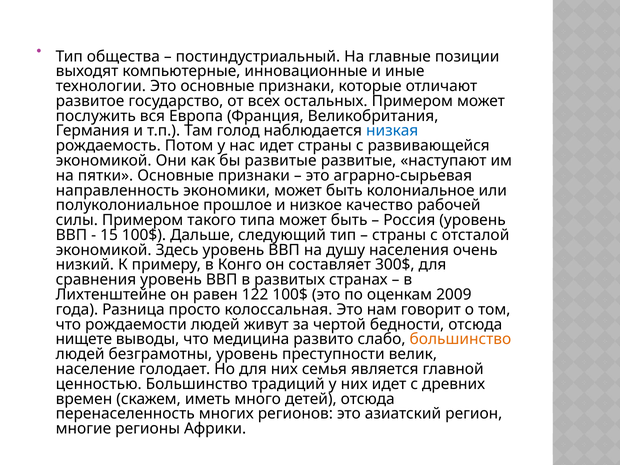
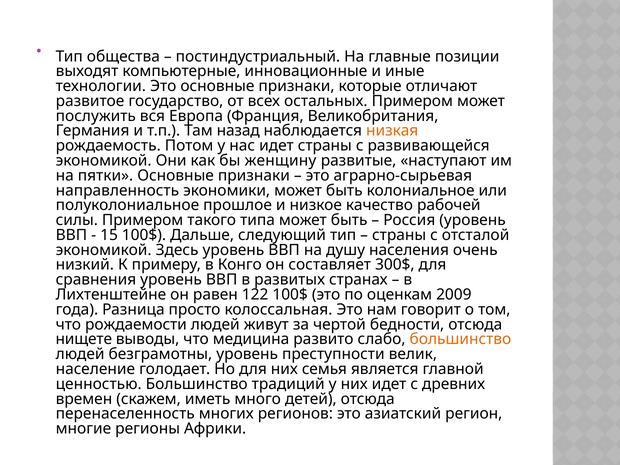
голод: голод -> назад
низкая colour: blue -> orange
бы развитые: развитые -> женщину
